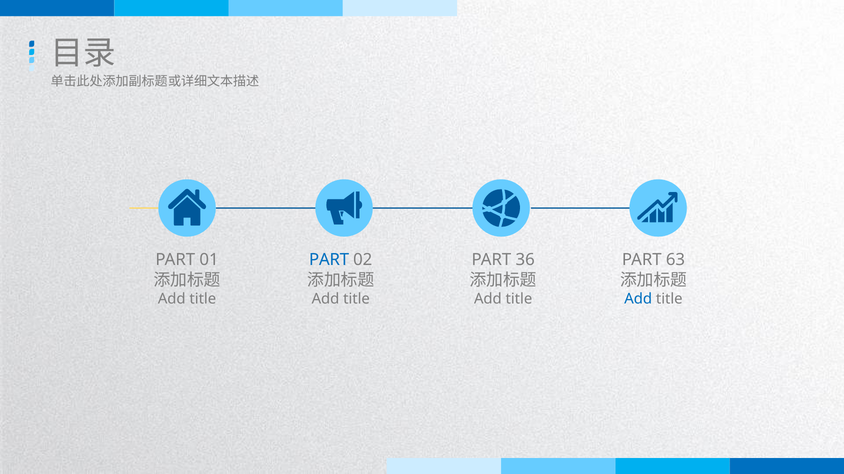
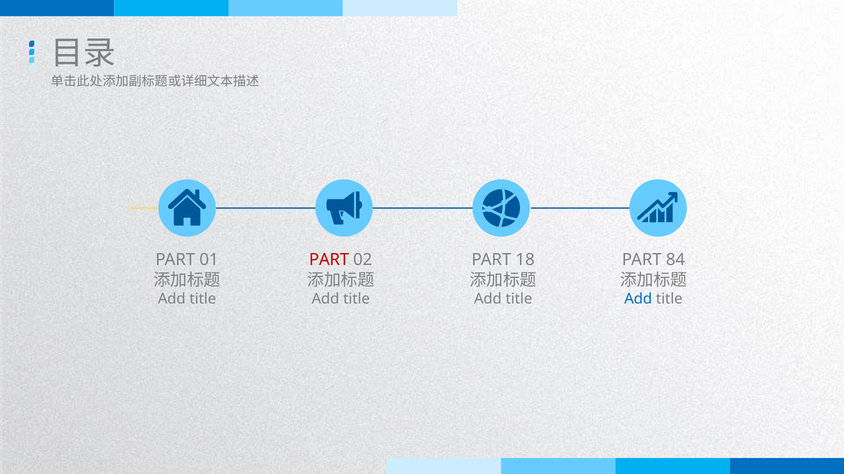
PART at (329, 260) colour: blue -> red
36: 36 -> 18
63: 63 -> 84
